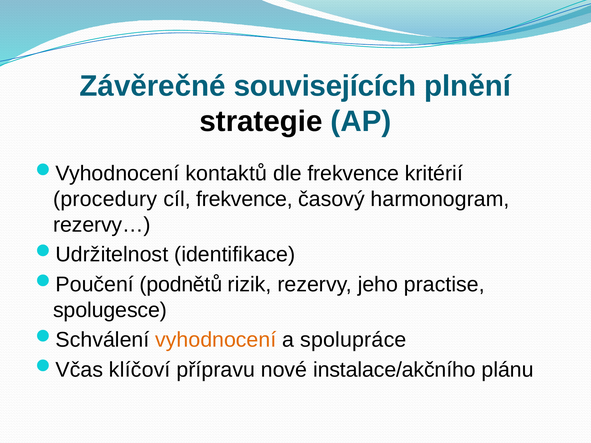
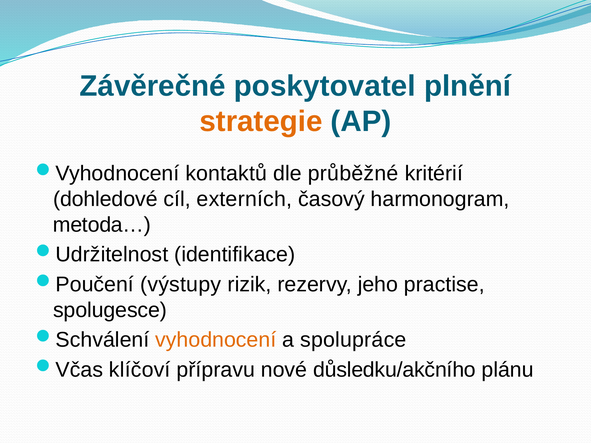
souvisejících: souvisejících -> poskytovatel
strategie colour: black -> orange
dle frekvence: frekvence -> průběžné
procedury: procedury -> dohledové
cíl frekvence: frekvence -> externích
rezervy…: rezervy… -> metoda…
podnětů: podnětů -> výstupy
instalace/akčního: instalace/akčního -> důsledku/akčního
